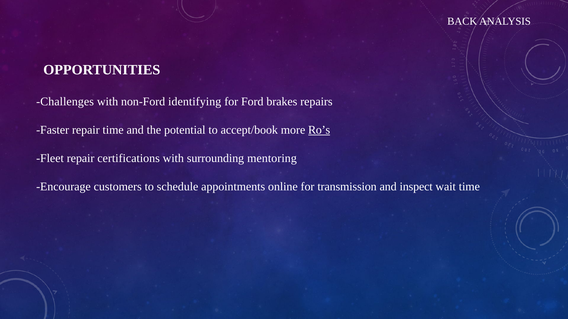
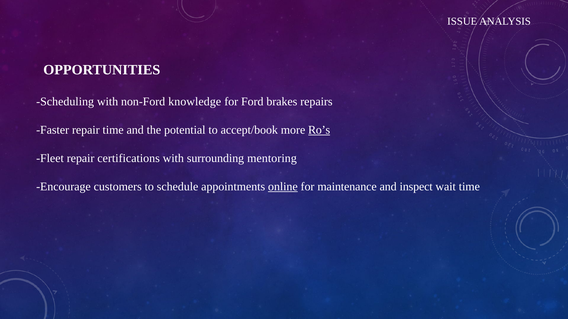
BACK: BACK -> ISSUE
Challenges: Challenges -> Scheduling
identifying: identifying -> knowledge
online underline: none -> present
transmission: transmission -> maintenance
